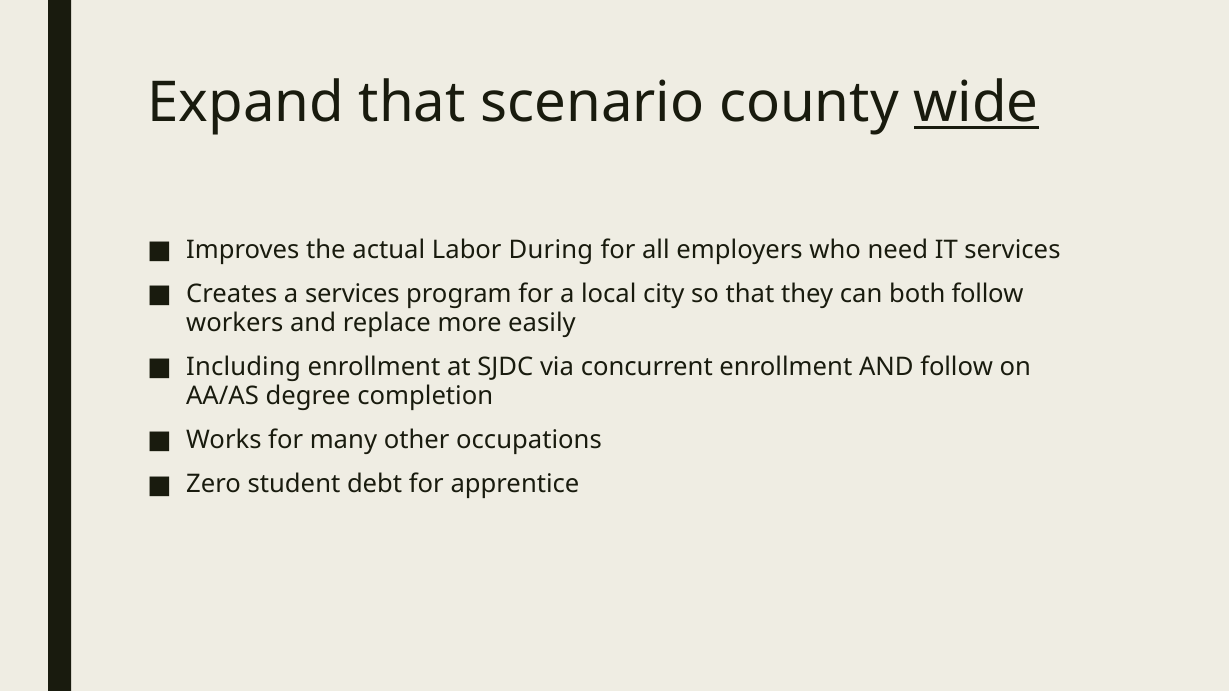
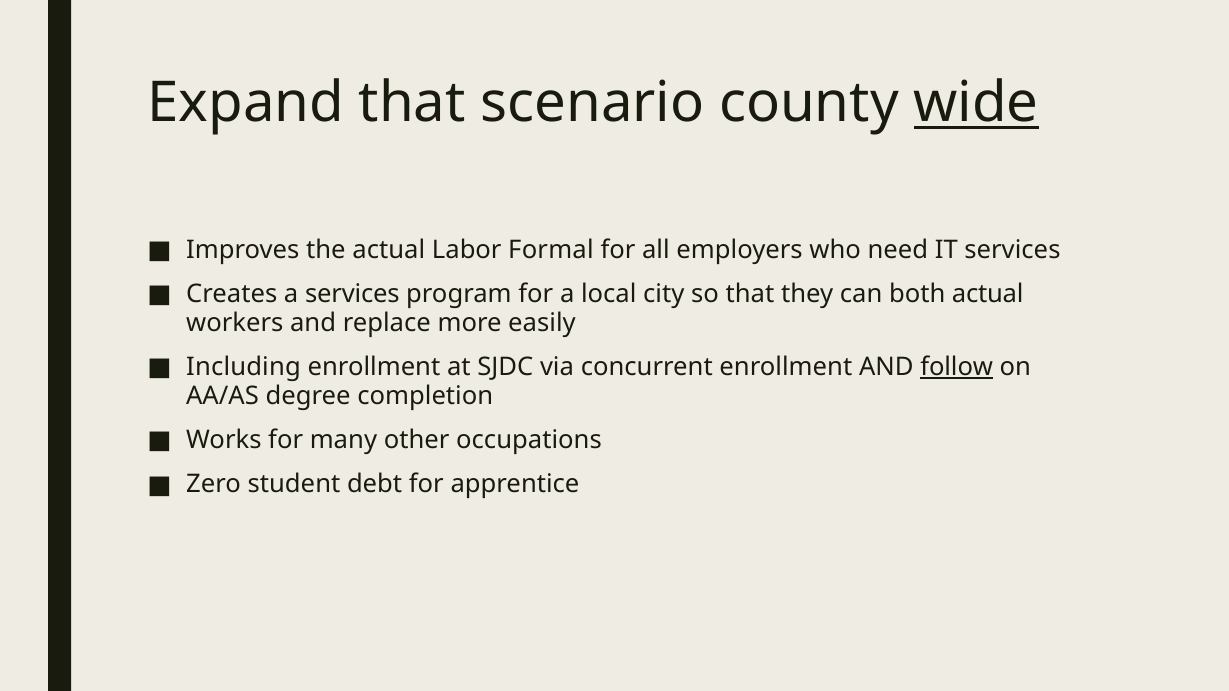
During: During -> Formal
both follow: follow -> actual
follow at (957, 367) underline: none -> present
